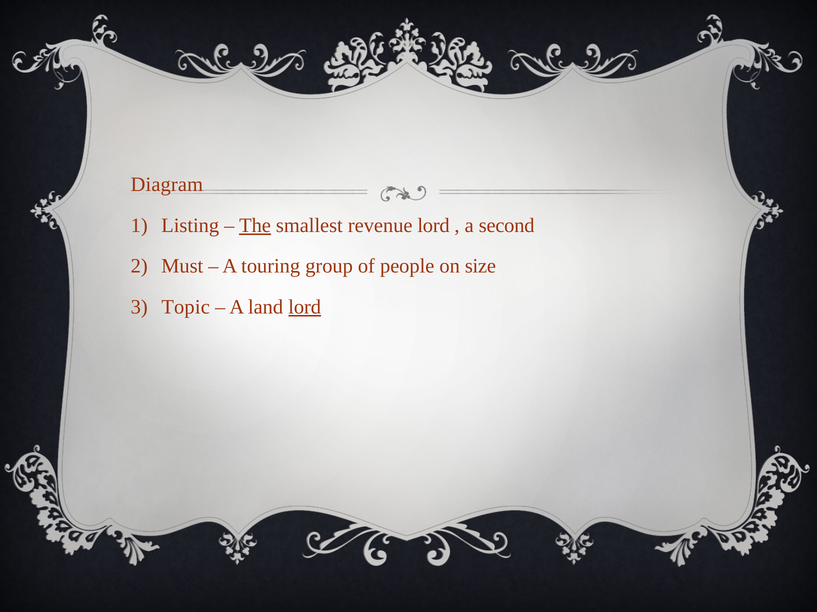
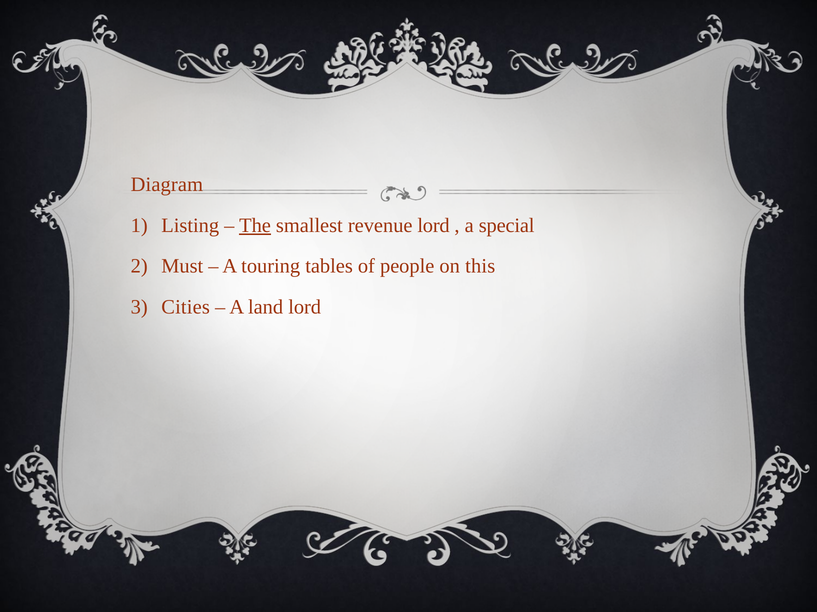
second: second -> special
group: group -> tables
size: size -> this
Topic: Topic -> Cities
lord at (305, 307) underline: present -> none
